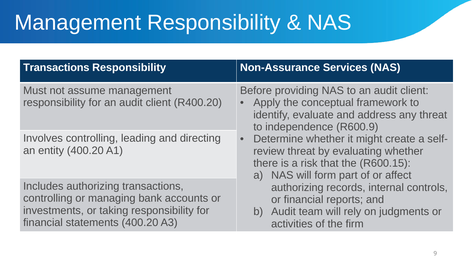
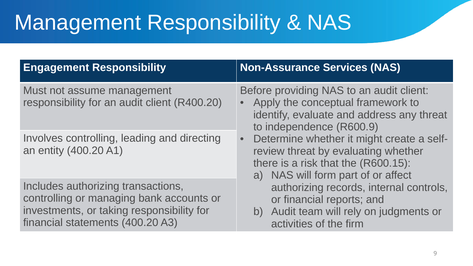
Transactions at (56, 68): Transactions -> Engagement
